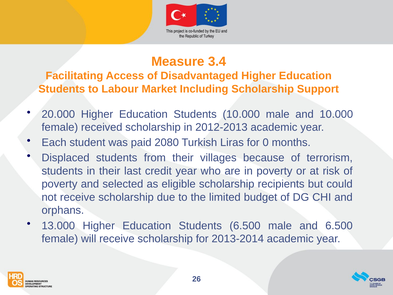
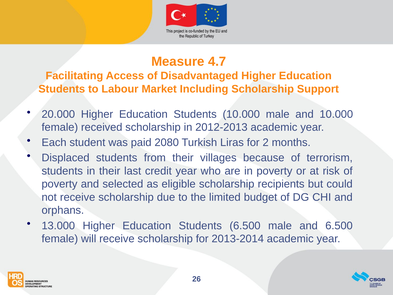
3.4: 3.4 -> 4.7
0: 0 -> 2
